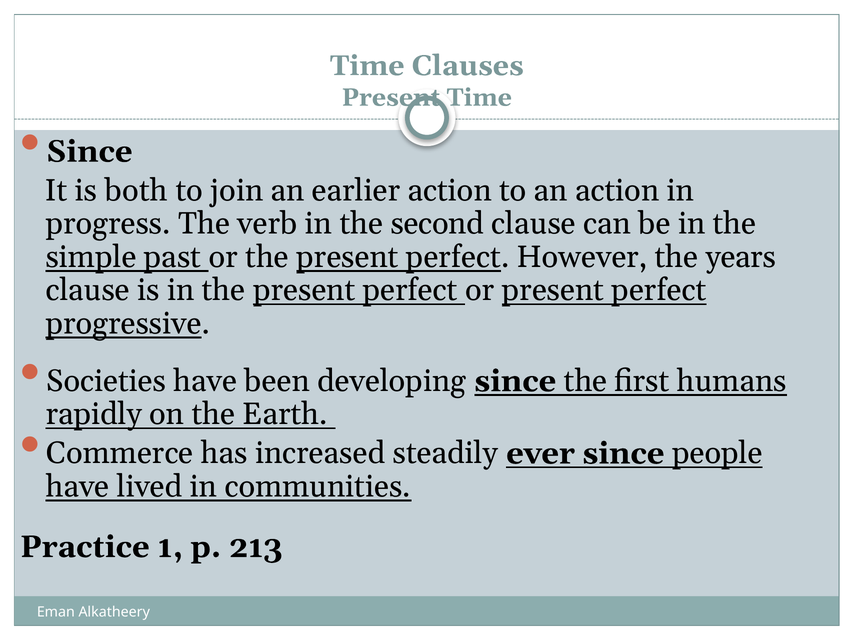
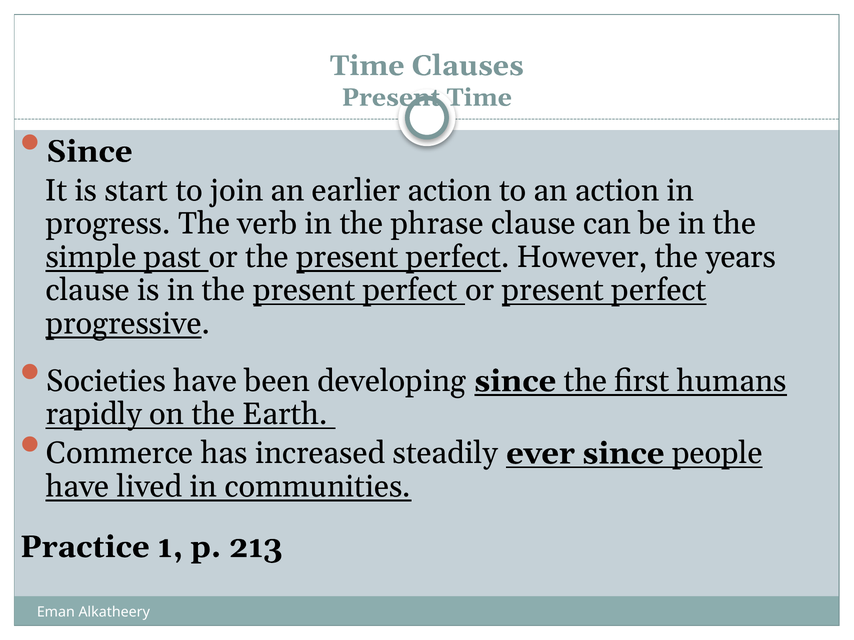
both: both -> start
second: second -> phrase
